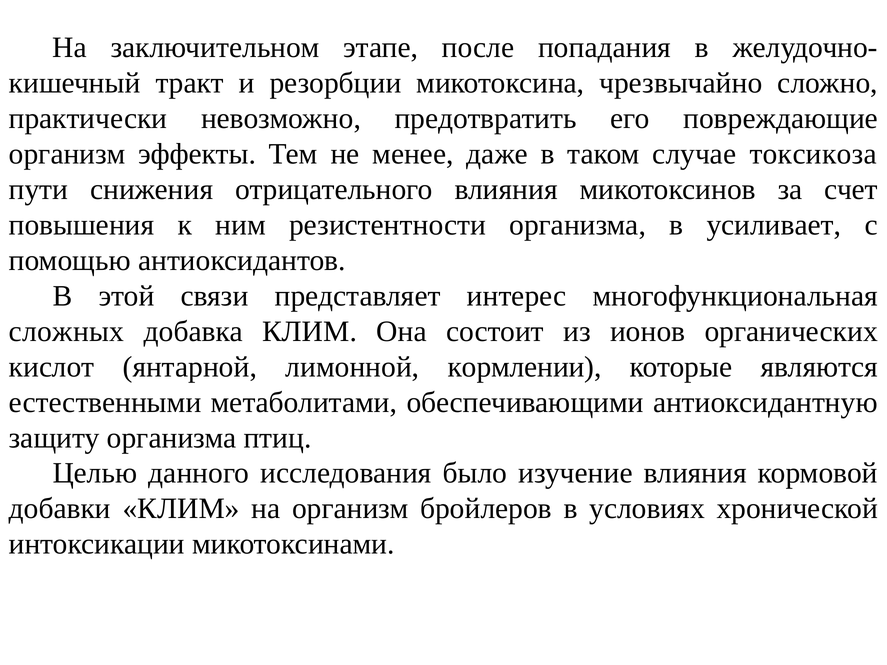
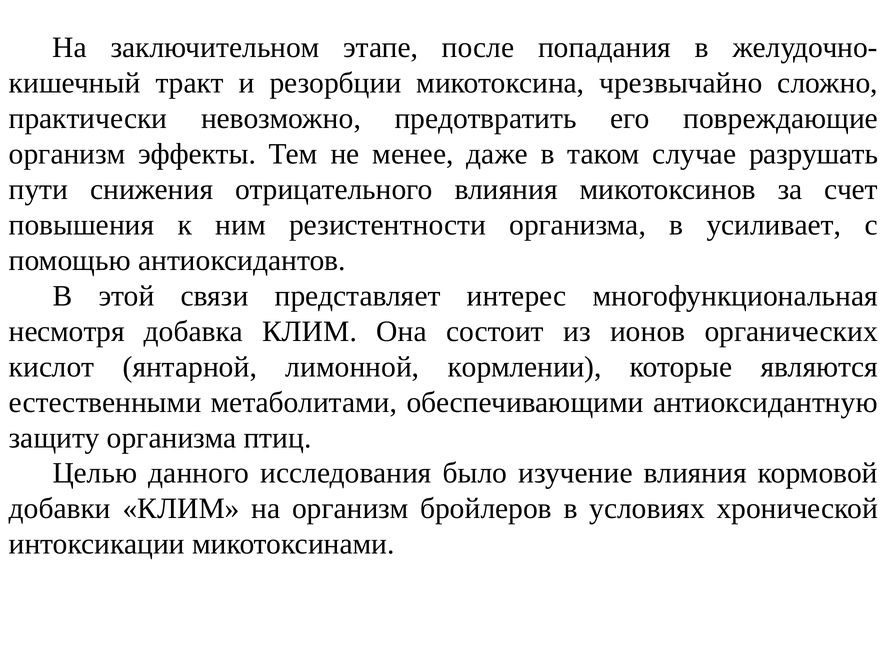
токсикоза: токсикоза -> разрушать
сложных: сложных -> несмотря
